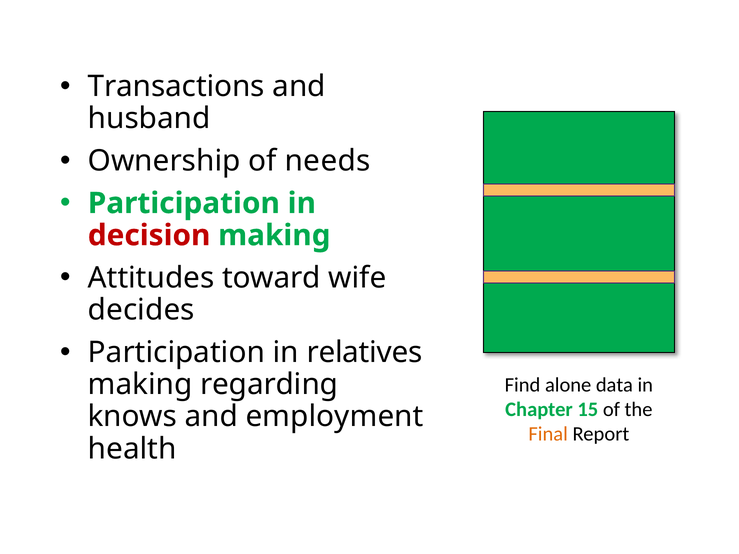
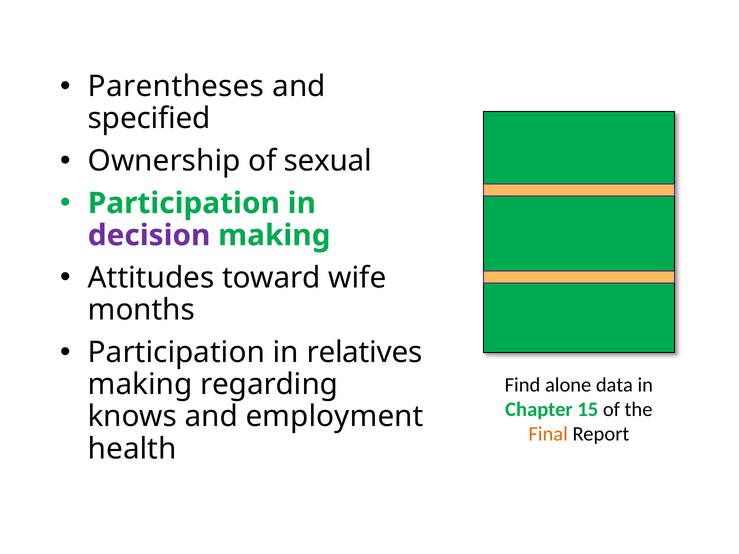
Transactions: Transactions -> Parentheses
husband: husband -> specified
needs: needs -> sexual
decision colour: red -> purple
decides: decides -> months
